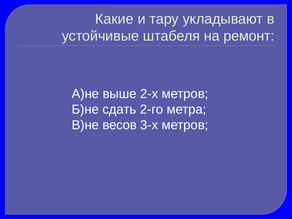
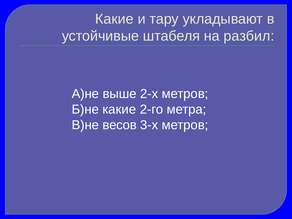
ремонт: ремонт -> разбил
Б)не сдать: сдать -> какие
